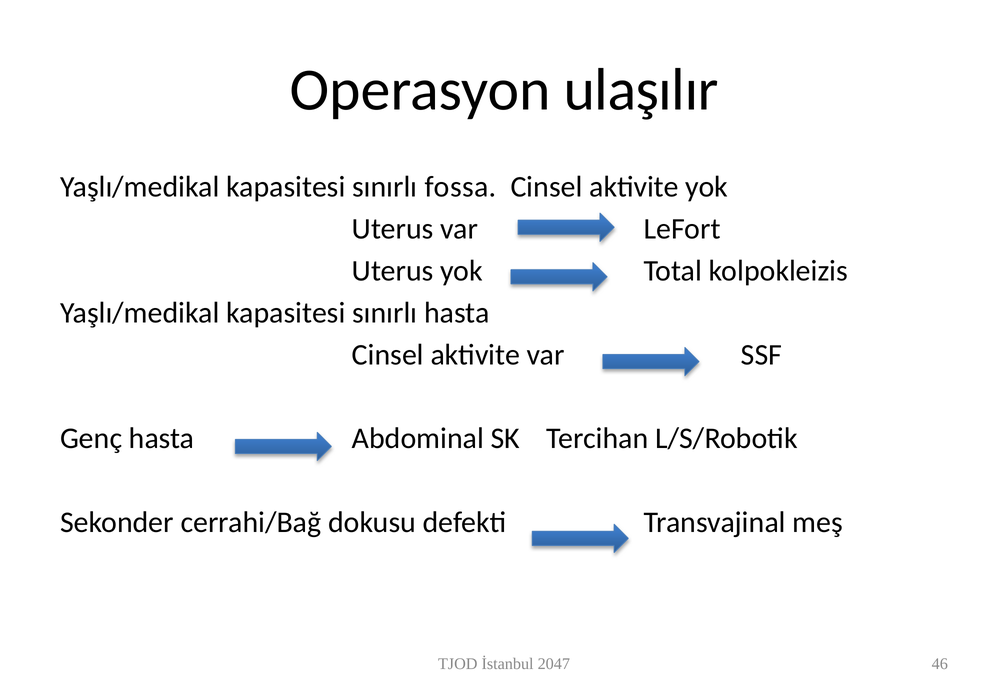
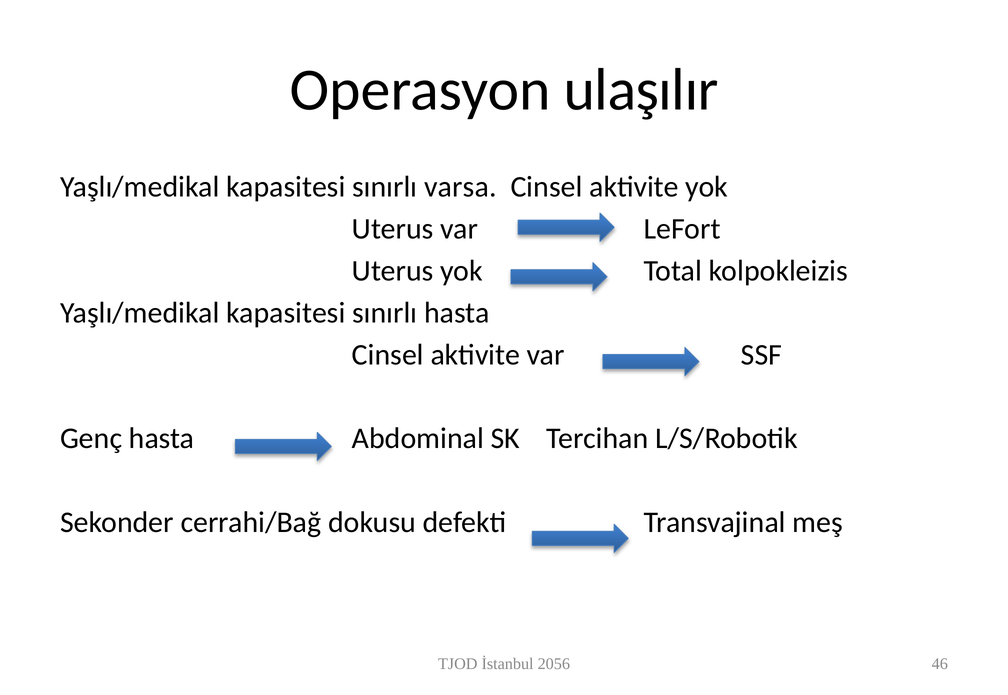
fossa: fossa -> varsa
2047: 2047 -> 2056
